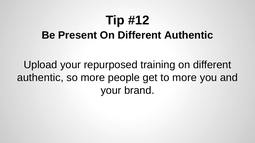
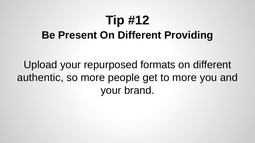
Present On Different Authentic: Authentic -> Providing
training: training -> formats
